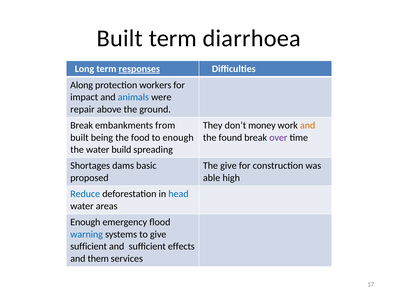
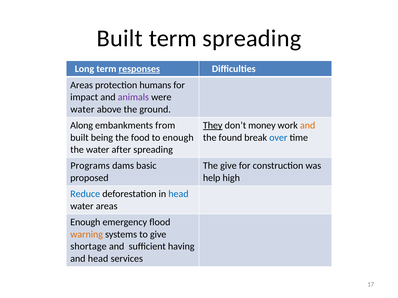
term diarrhoea: diarrhoea -> spreading
Along at (82, 85): Along -> Areas
workers: workers -> humans
animals colour: blue -> purple
repair at (82, 109): repair -> water
Break at (82, 126): Break -> Along
They underline: none -> present
over colour: purple -> blue
build: build -> after
Shortages: Shortages -> Programs
able: able -> help
warning colour: blue -> orange
sufficient at (89, 247): sufficient -> shortage
effects: effects -> having
and them: them -> head
